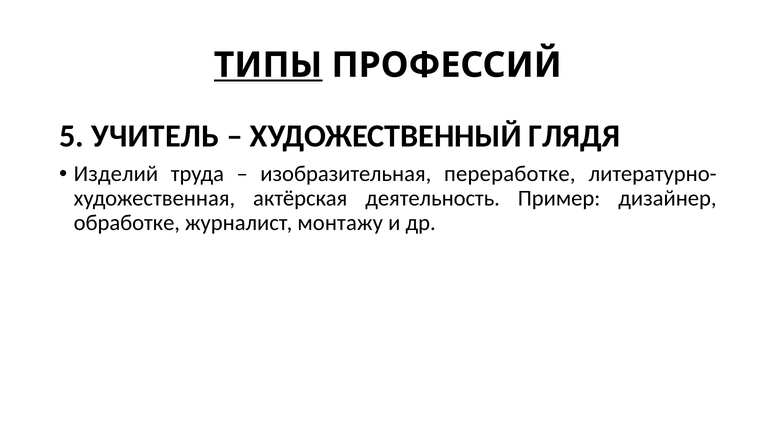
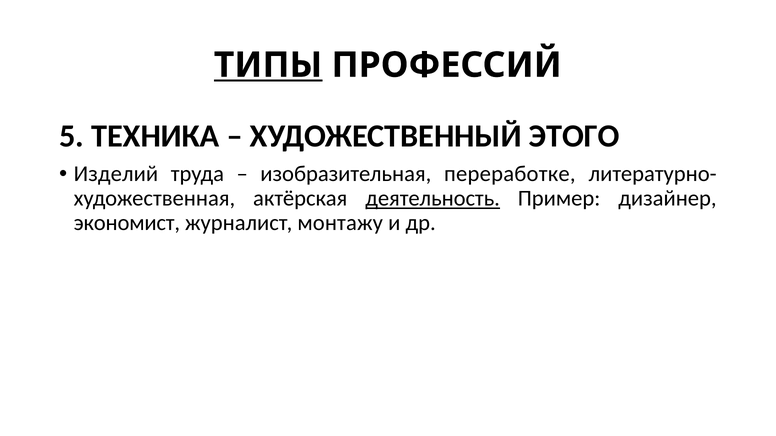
УЧИТЕЛЬ: УЧИТЕЛЬ -> ТЕХНИКА
ГЛЯДЯ: ГЛЯДЯ -> ЭТОГО
деятельность underline: none -> present
обработке: обработке -> экономист
